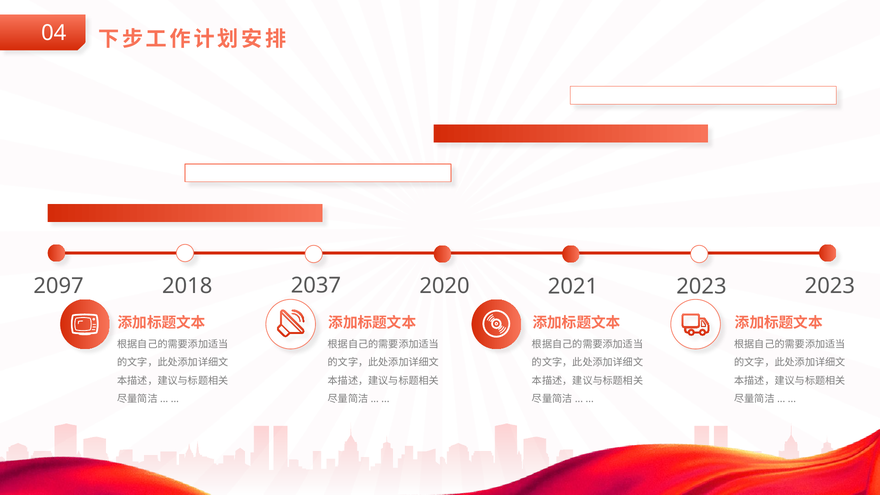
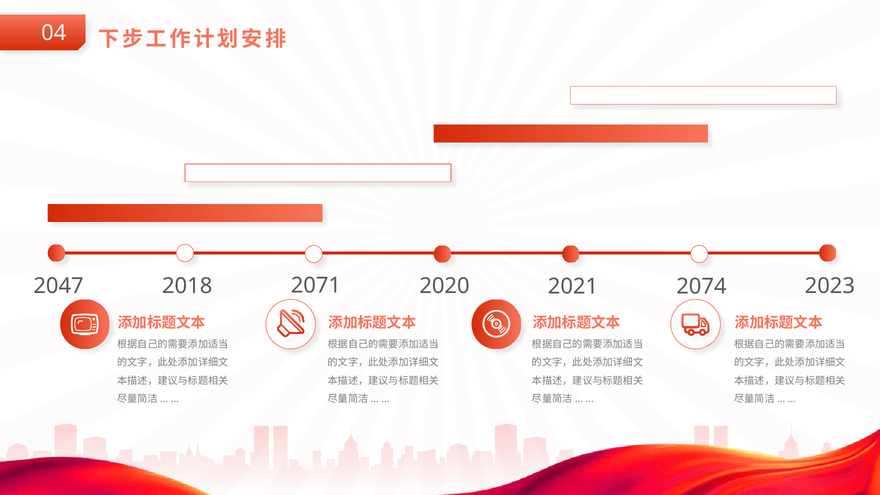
2037: 2037 -> 2071
2097: 2097 -> 2047
2023 at (701, 286): 2023 -> 2074
